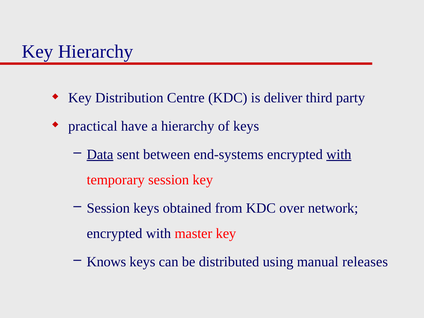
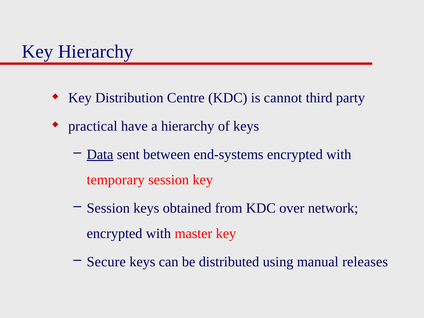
deliver: deliver -> cannot
with at (339, 154) underline: present -> none
Knows: Knows -> Secure
